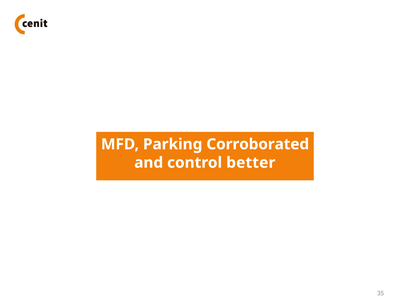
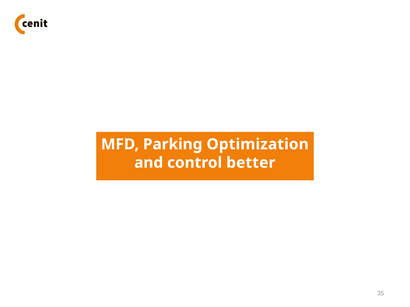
Corroborated: Corroborated -> Optimization
